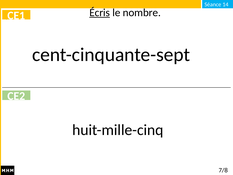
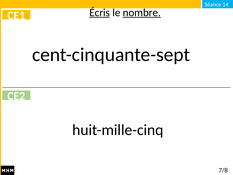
nombre underline: none -> present
